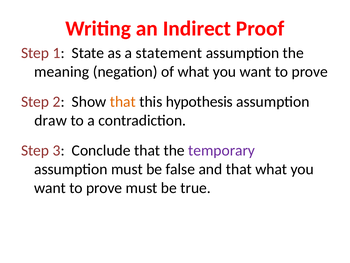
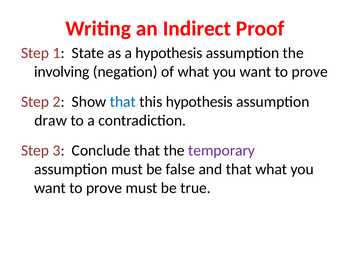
a statement: statement -> hypothesis
meaning: meaning -> involving
that at (123, 102) colour: orange -> blue
